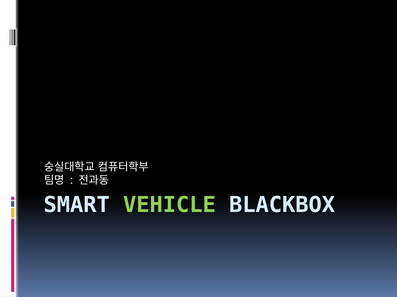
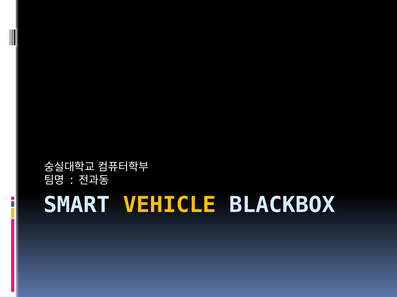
VEHICLE colour: light green -> yellow
